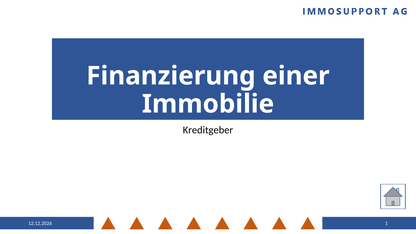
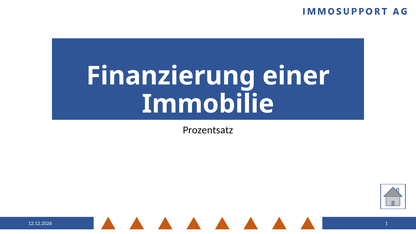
Kreditgeber: Kreditgeber -> Prozentsatz
